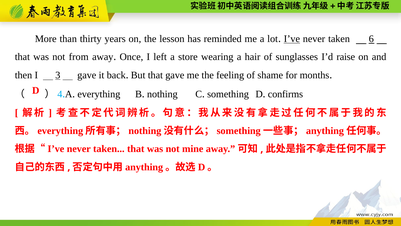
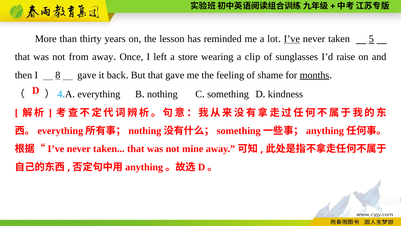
6: 6 -> 5
hair: hair -> clip
3: 3 -> 8
months underline: none -> present
confirms: confirms -> kindness
